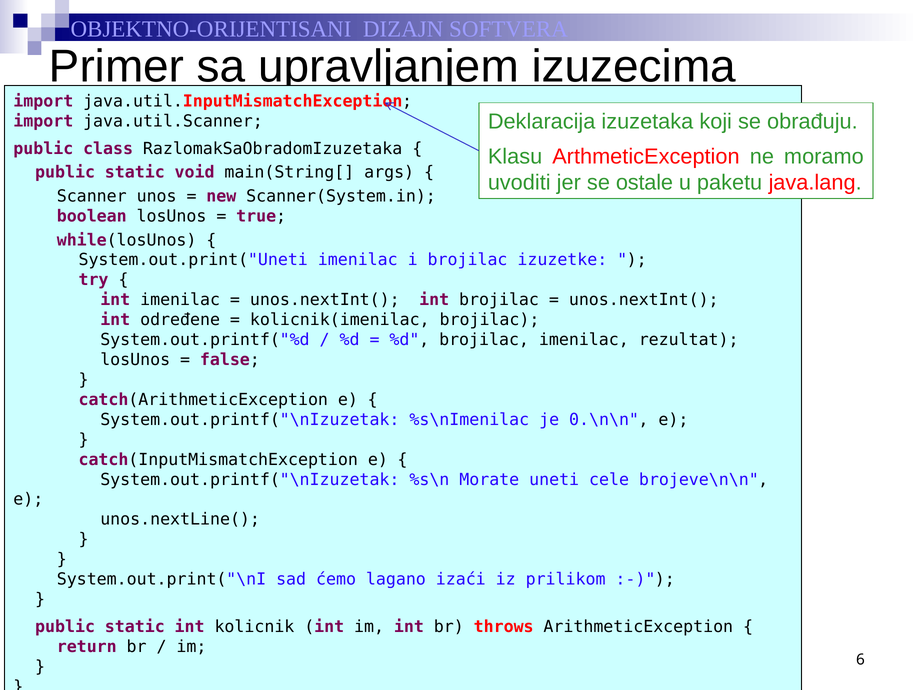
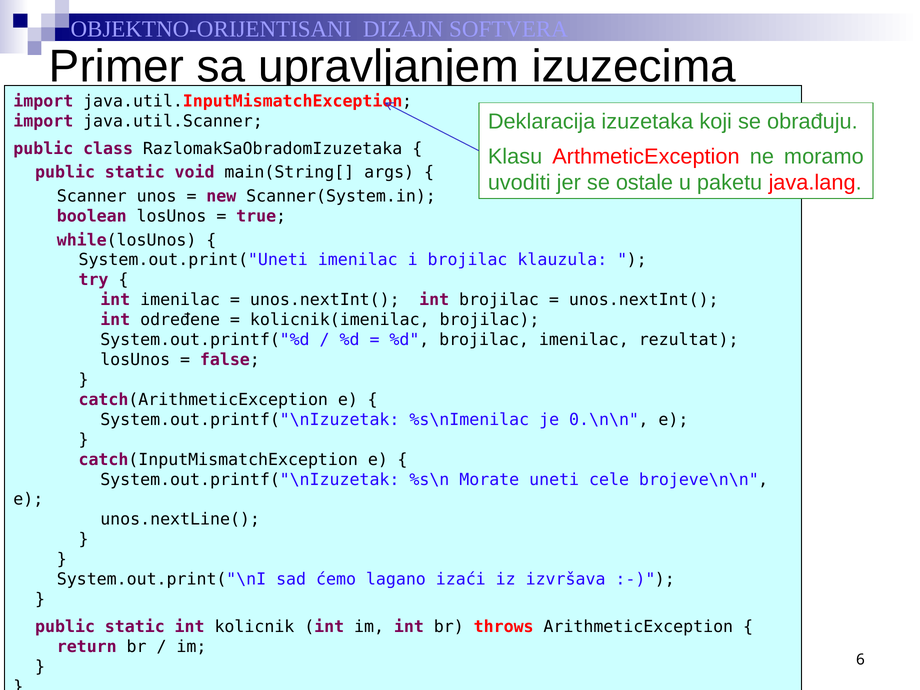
izuzetke: izuzetke -> klauzula
prilikom: prilikom -> izvršava
